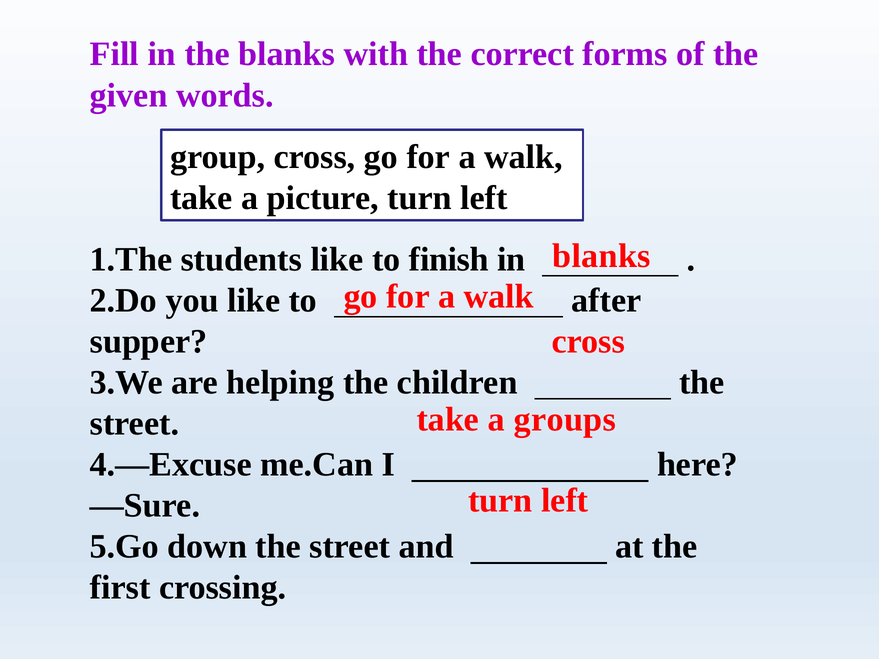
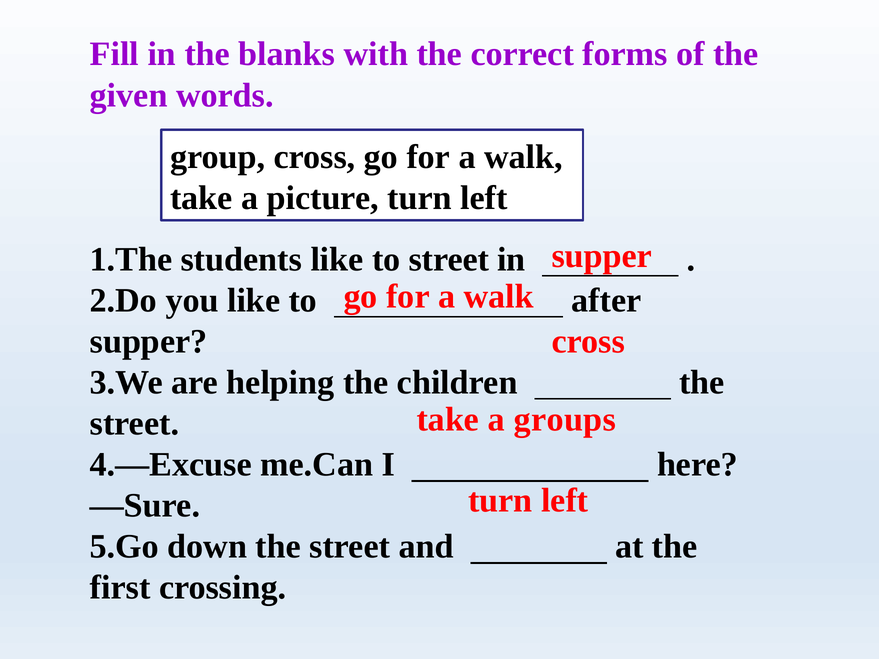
blanks at (601, 256): blanks -> supper
to finish: finish -> street
